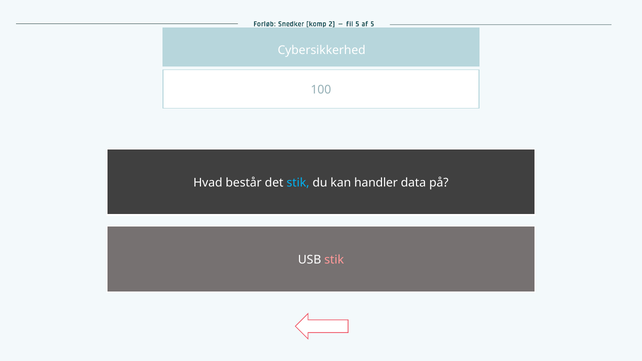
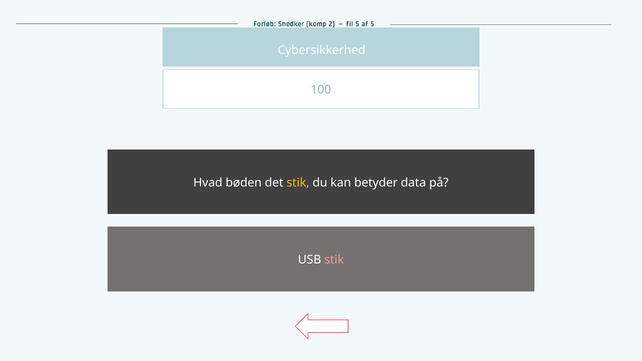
består: består -> bøden
stik at (298, 183) colour: light blue -> yellow
handler: handler -> betyder
